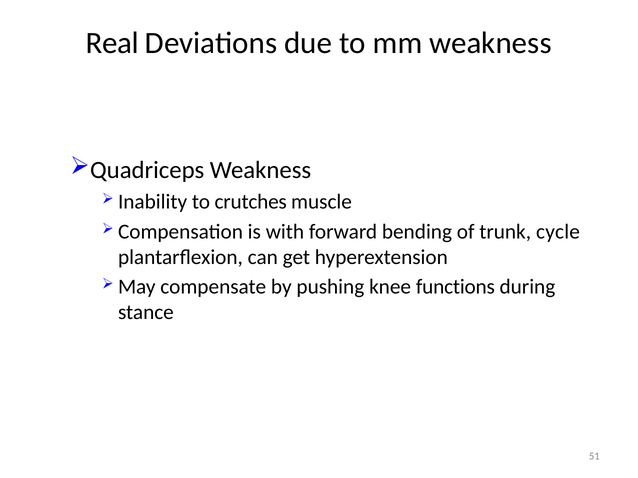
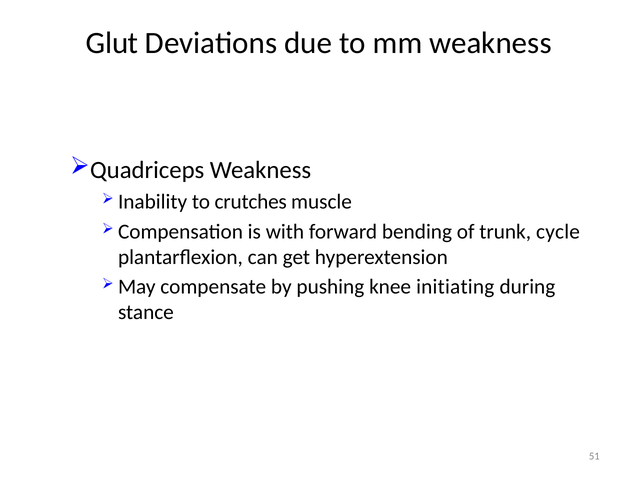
Real: Real -> Glut
functions: functions -> initiating
